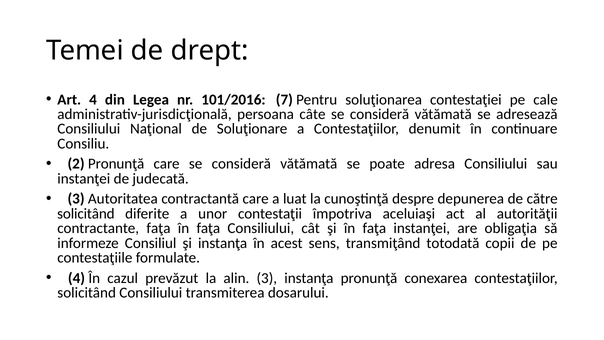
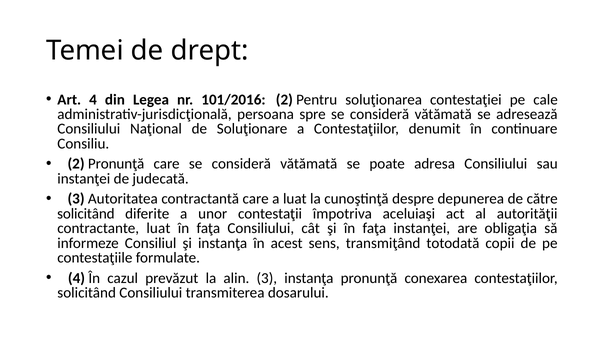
101/2016 7: 7 -> 2
câte: câte -> spre
contractante faţa: faţa -> luat
